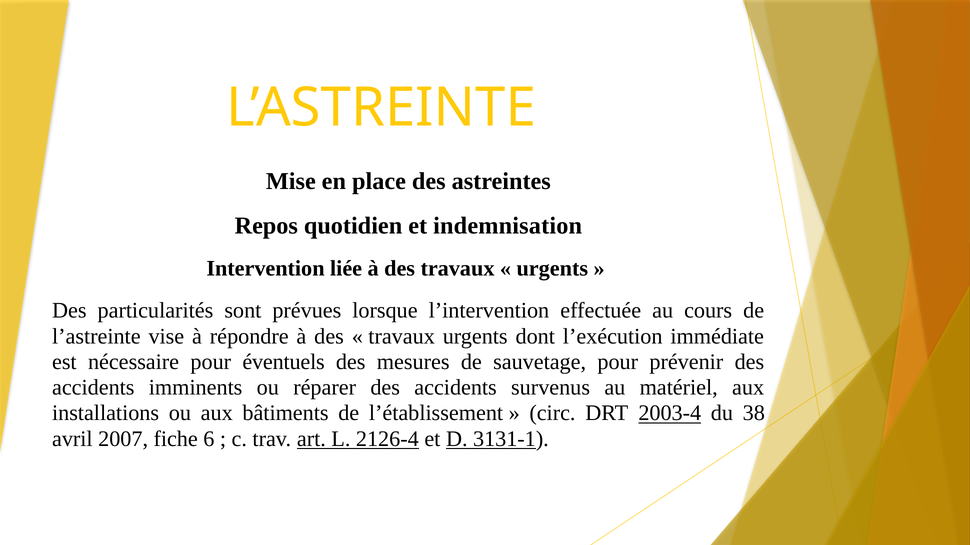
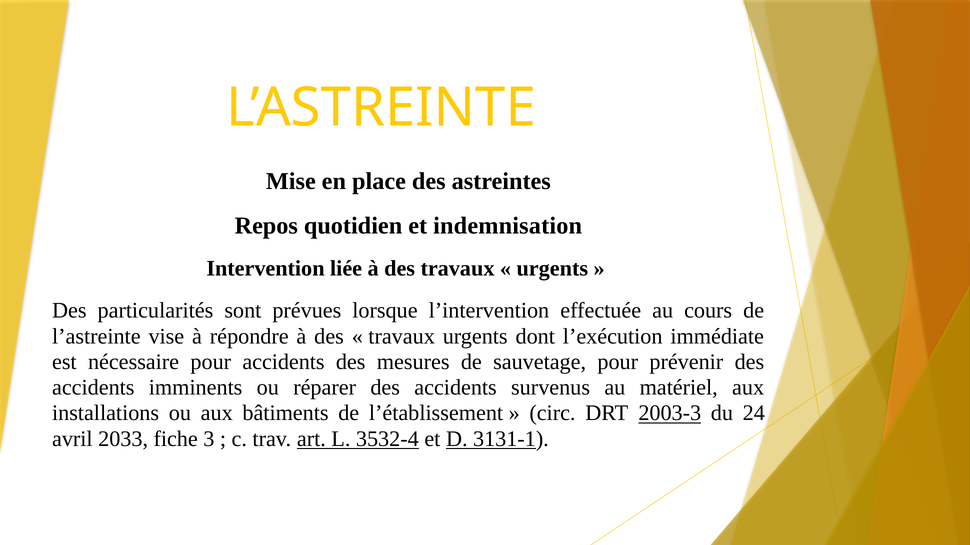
pour éventuels: éventuels -> accidents
2003-4: 2003-4 -> 2003-3
38: 38 -> 24
2007: 2007 -> 2033
6: 6 -> 3
2126-4: 2126-4 -> 3532-4
